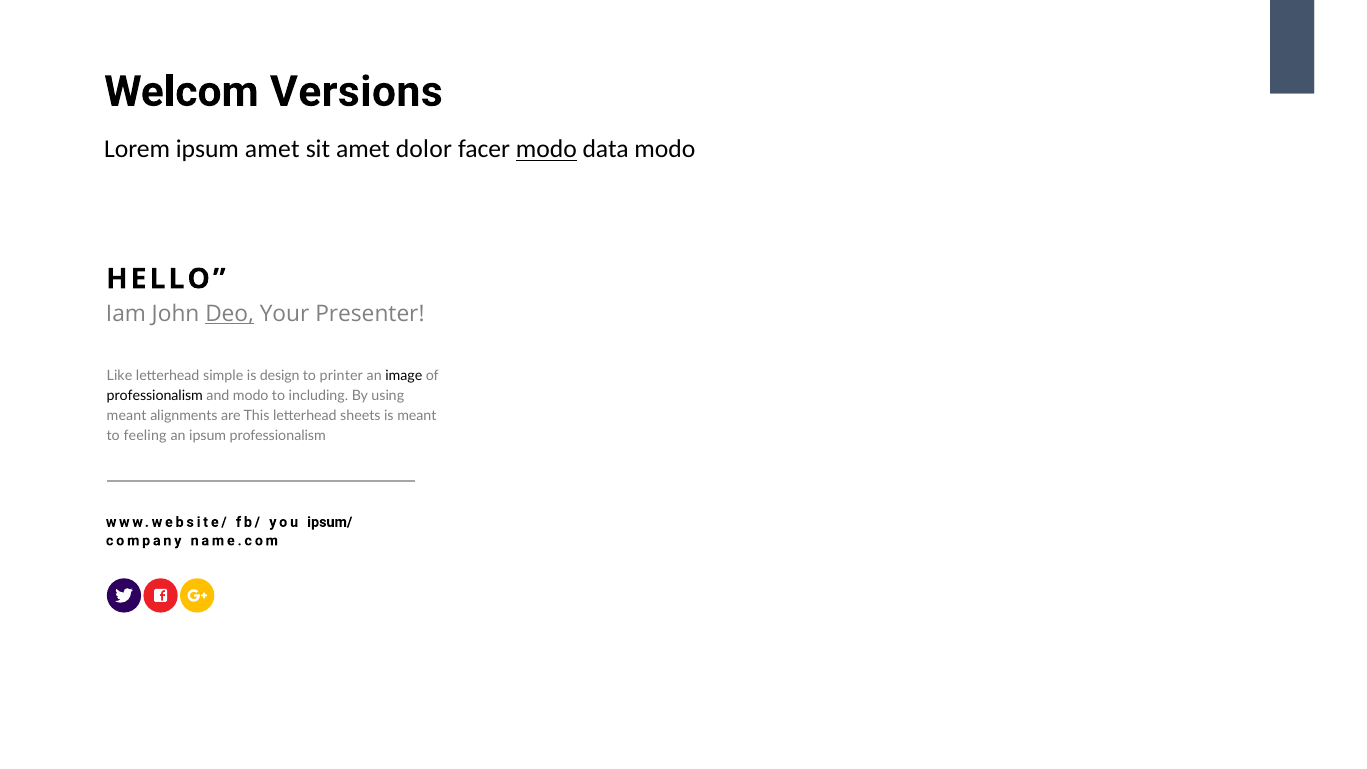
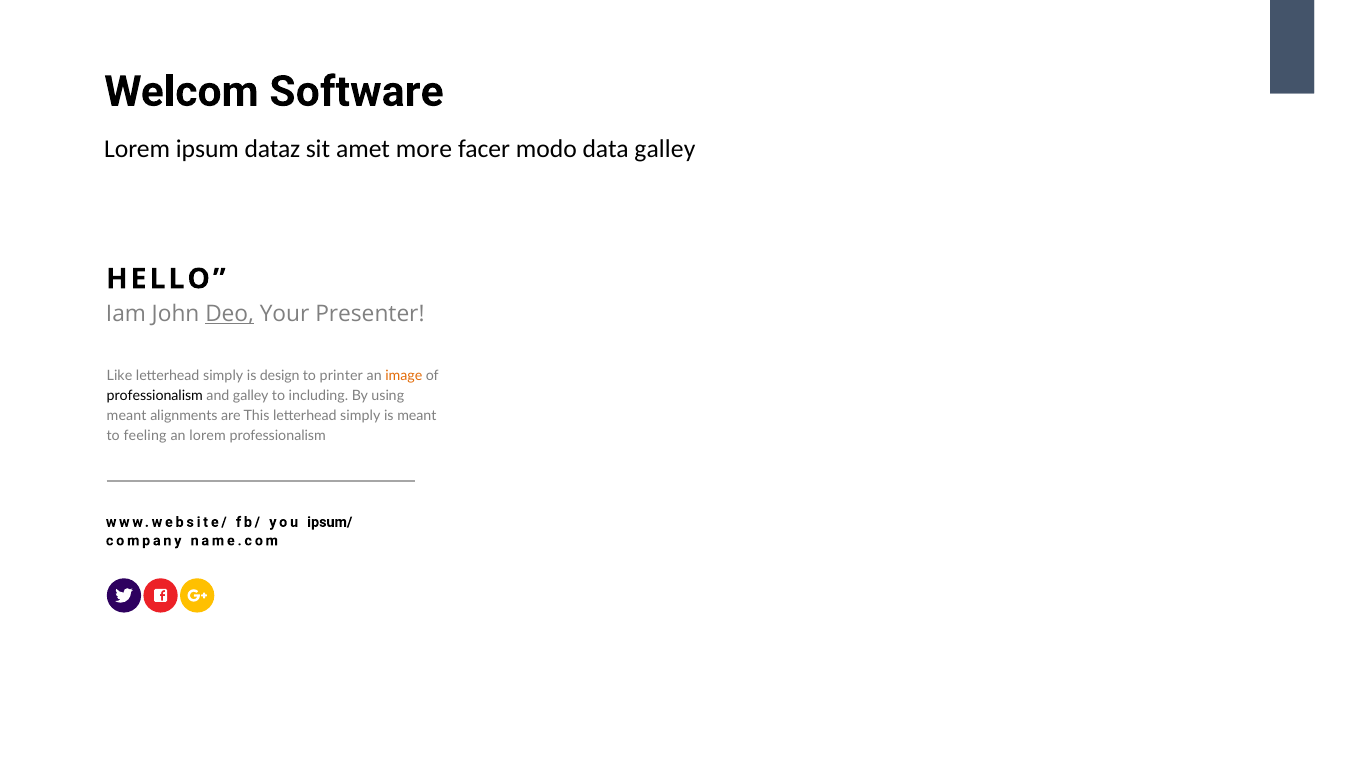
Versions: Versions -> Software
ipsum amet: amet -> dataz
dolor: dolor -> more
modo at (546, 149) underline: present -> none
data modo: modo -> galley
simple at (223, 376): simple -> simply
image colour: black -> orange
and modo: modo -> galley
This letterhead sheets: sheets -> simply
an ipsum: ipsum -> lorem
